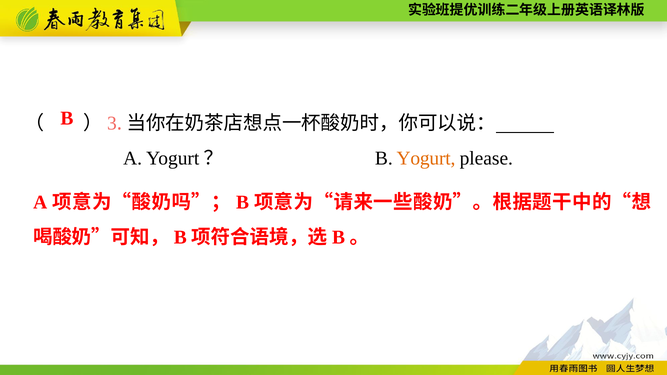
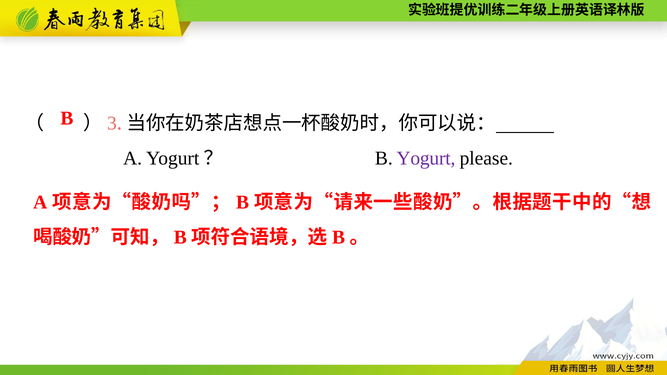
Yogurt at (426, 158) colour: orange -> purple
